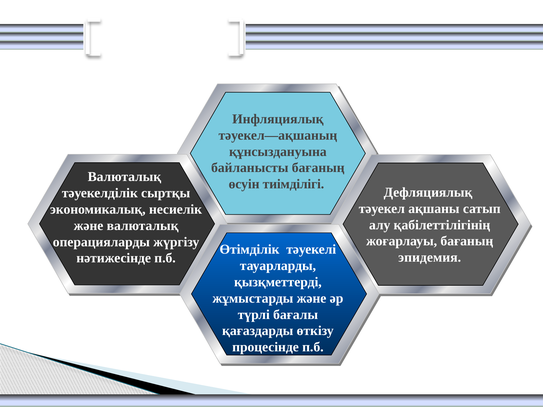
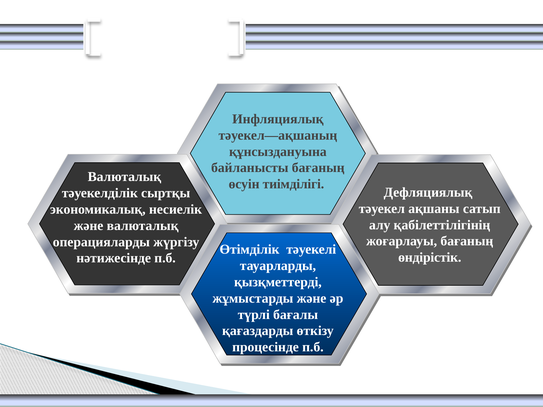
эпидемия: эпидемия -> өндірістік
